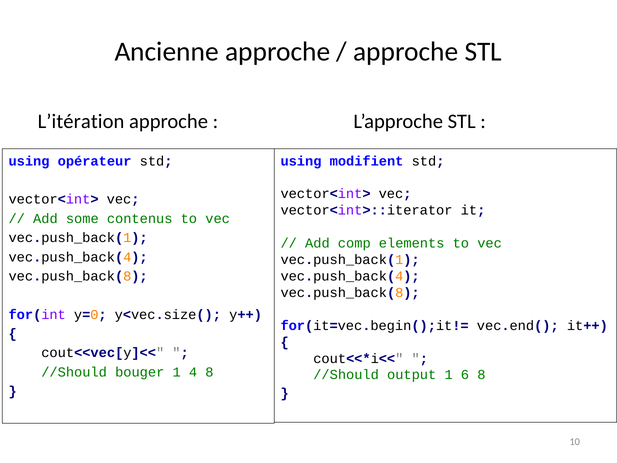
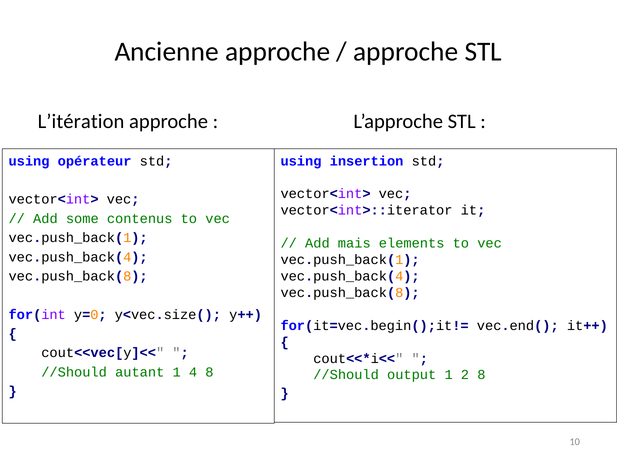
modifient: modifient -> insertion
comp: comp -> mais
bouger: bouger -> autant
6: 6 -> 2
